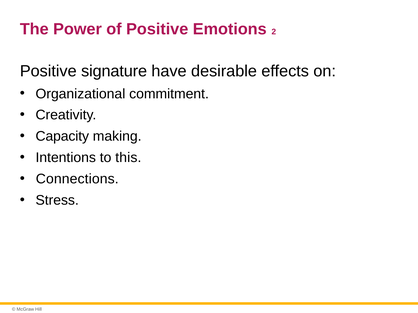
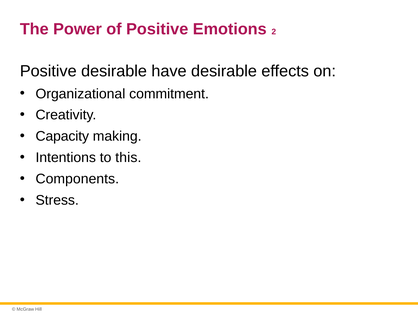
Positive signature: signature -> desirable
Connections: Connections -> Components
